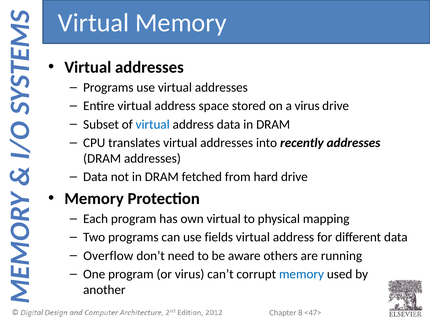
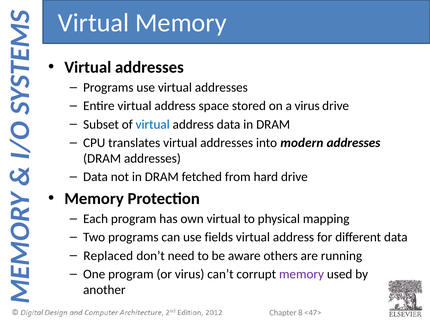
recently: recently -> modern
Overflow: Overflow -> Replaced
memory at (301, 274) colour: blue -> purple
